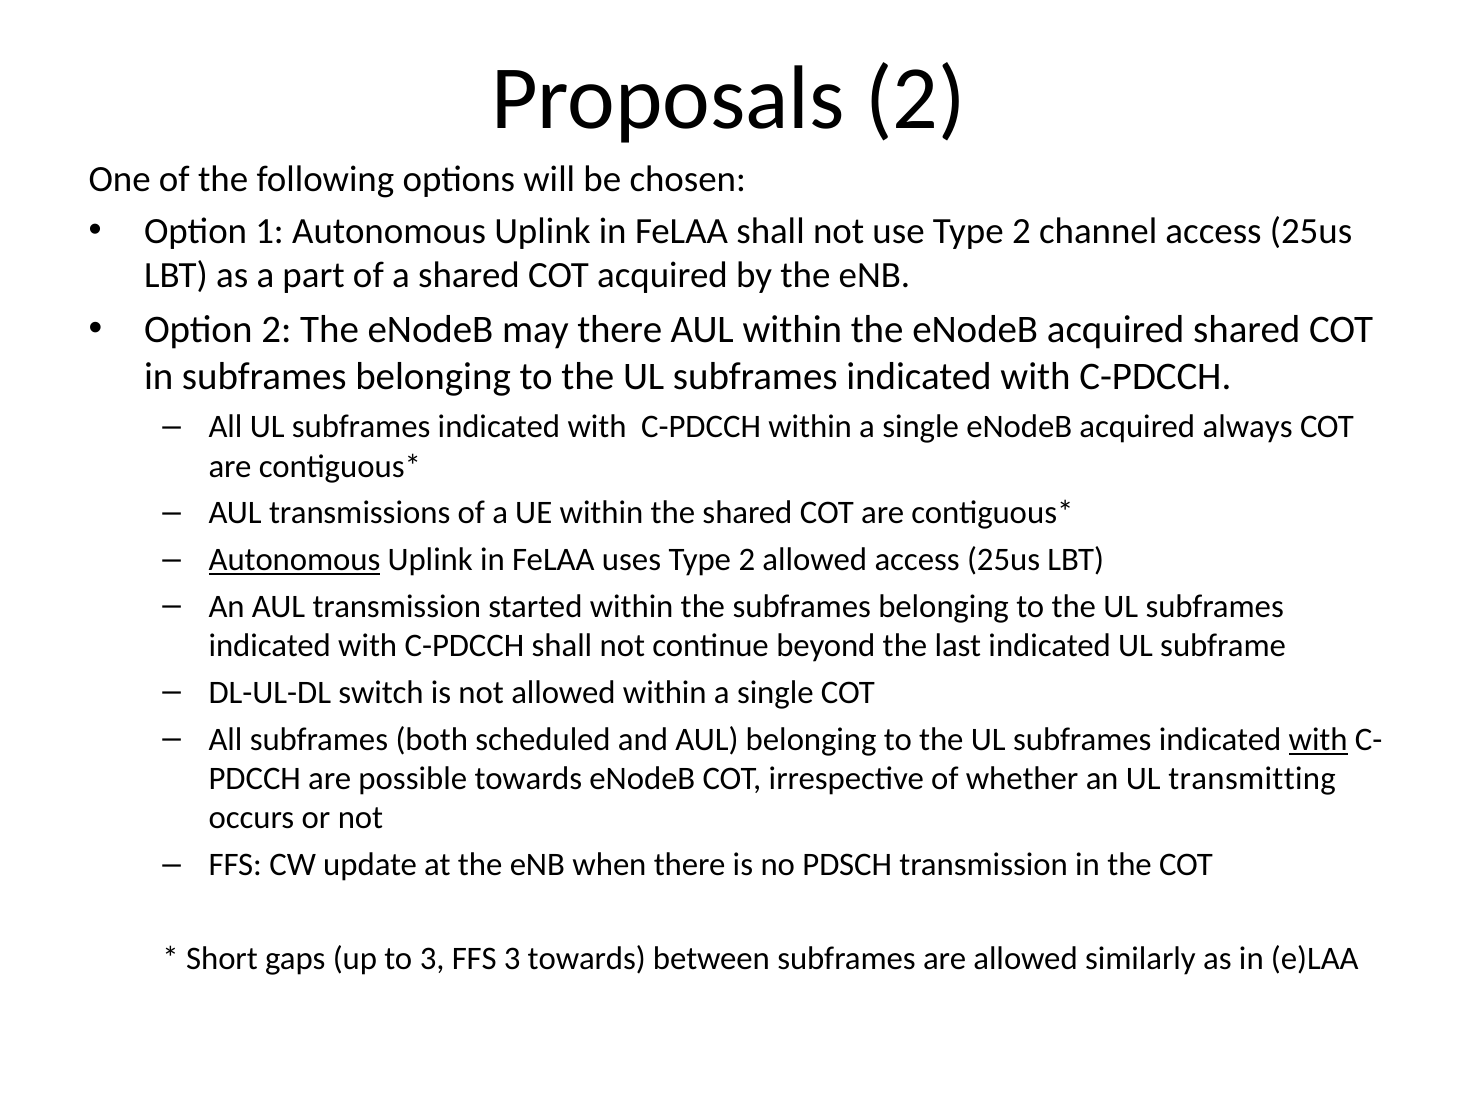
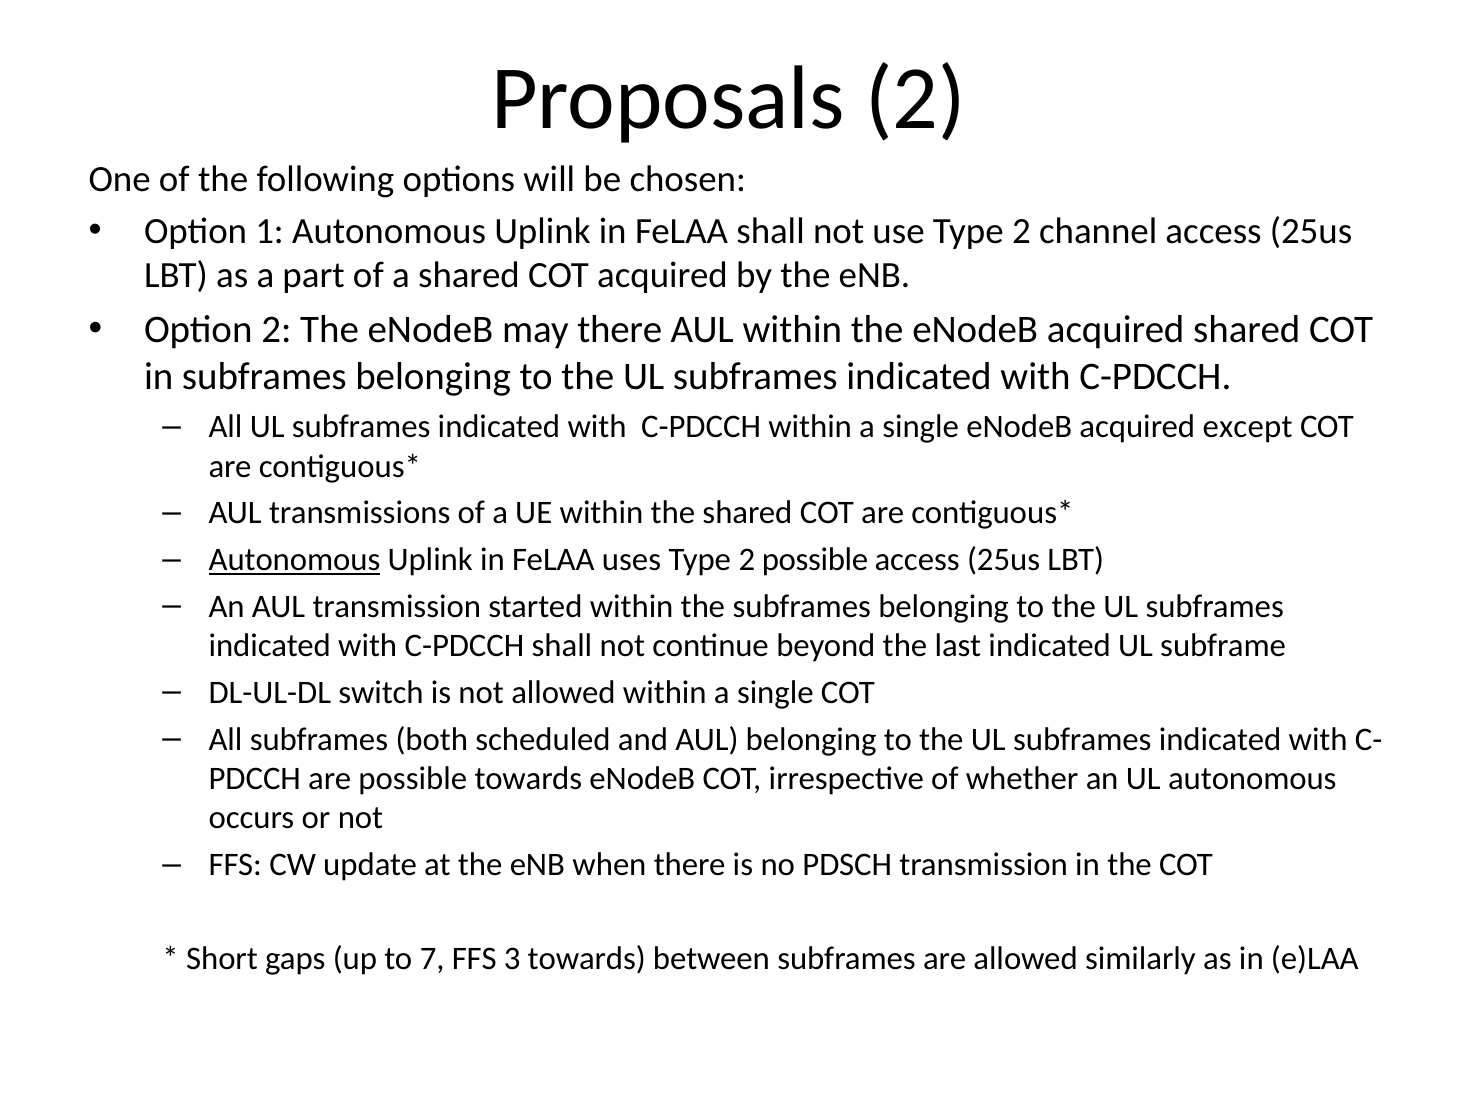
always: always -> except
2 allowed: allowed -> possible
with at (1318, 739) underline: present -> none
UL transmitting: transmitting -> autonomous
to 3: 3 -> 7
